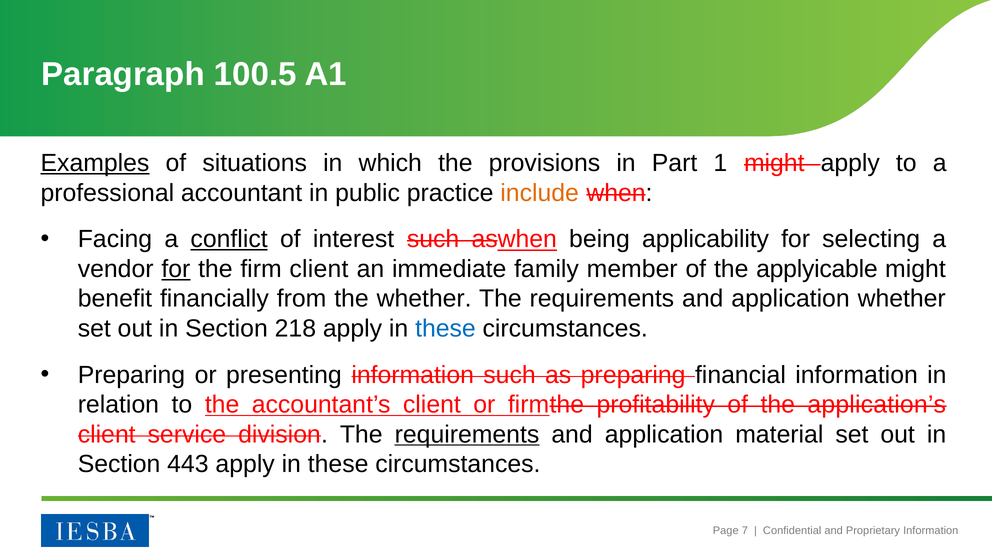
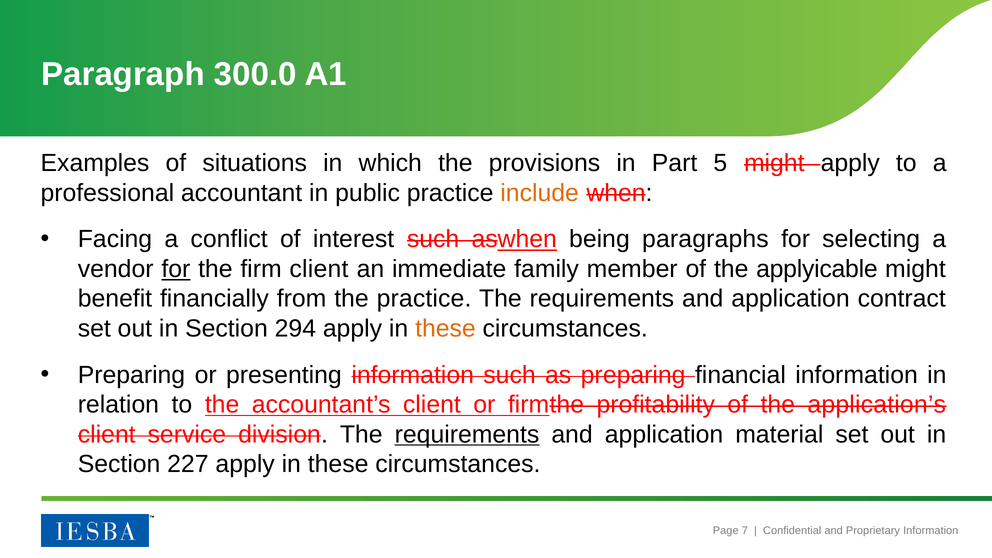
100.5: 100.5 -> 300.0
Examples underline: present -> none
1: 1 -> 5
conflict underline: present -> none
applicability: applicability -> paragraphs
the whether: whether -> practice
application whether: whether -> contract
218: 218 -> 294
these at (445, 329) colour: blue -> orange
443: 443 -> 227
